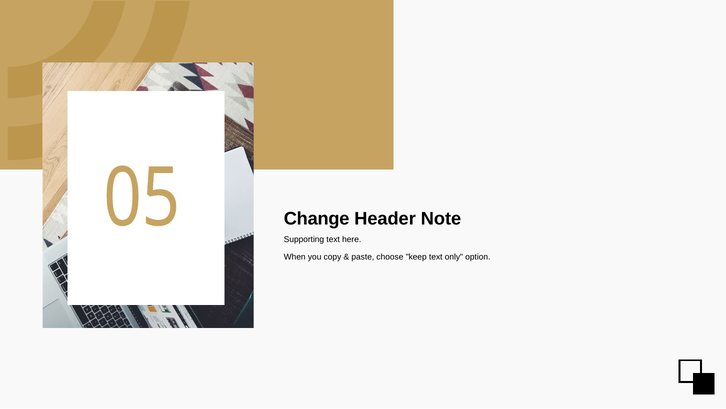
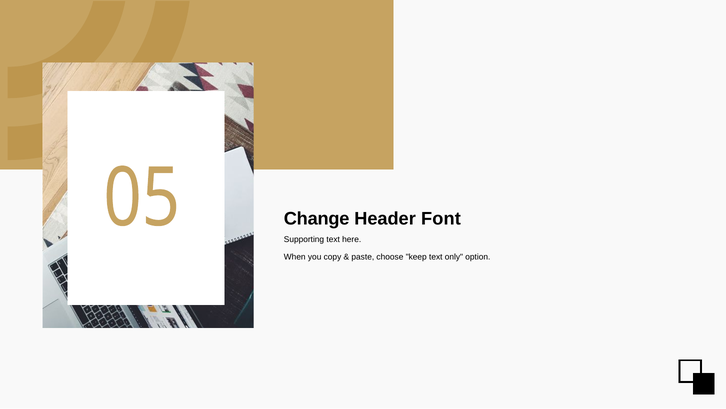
Note: Note -> Font
